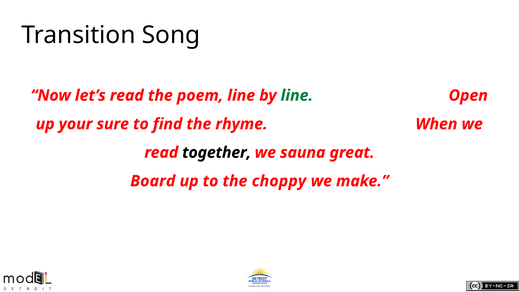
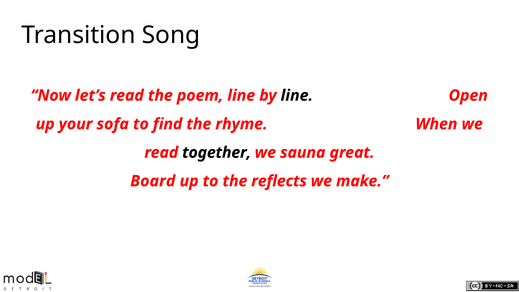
line at (297, 95) colour: green -> black
sure: sure -> sofa
choppy: choppy -> reflects
